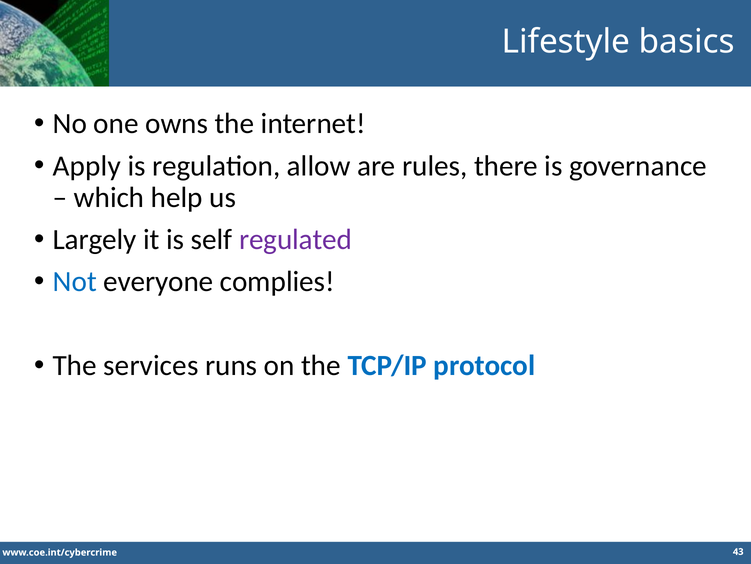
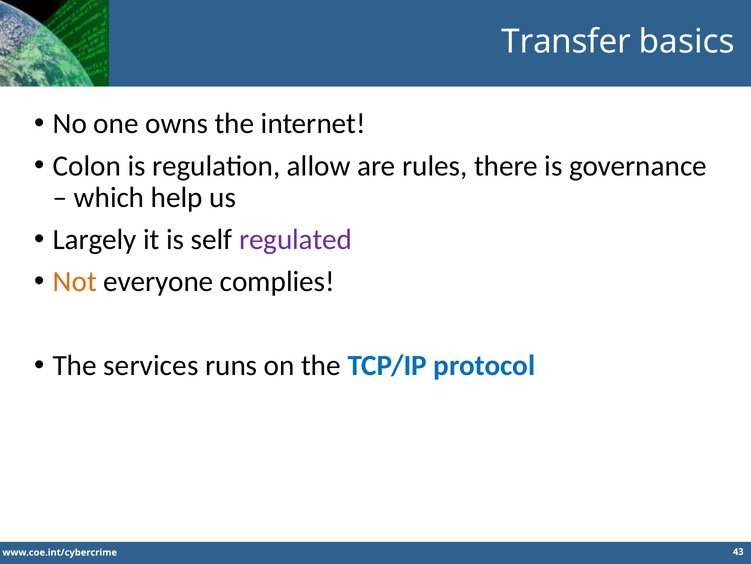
Lifestyle: Lifestyle -> Transfer
Apply: Apply -> Colon
Not colour: blue -> orange
